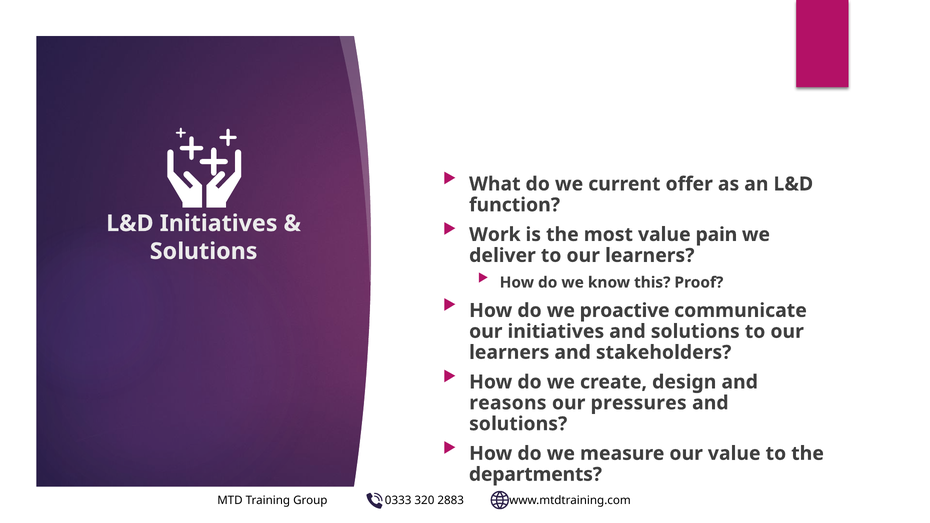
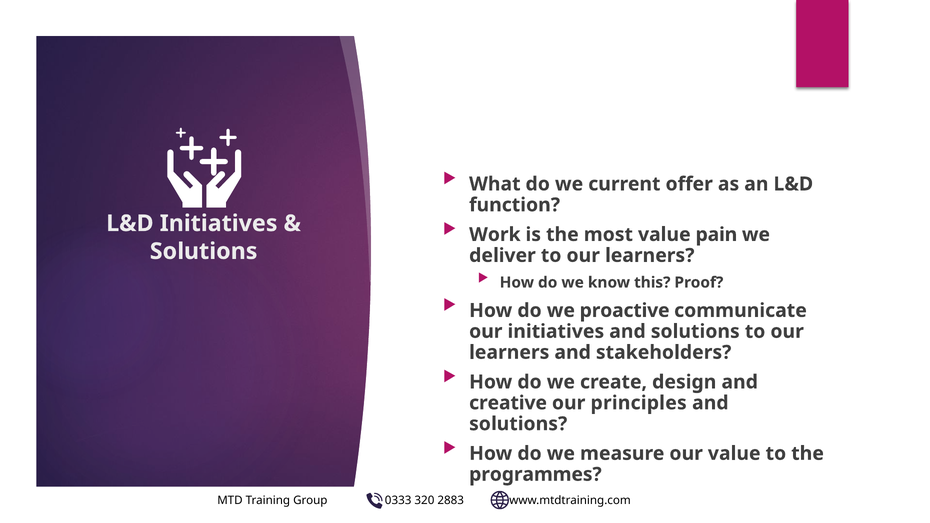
reasons: reasons -> creative
pressures: pressures -> principles
departments: departments -> programmes
